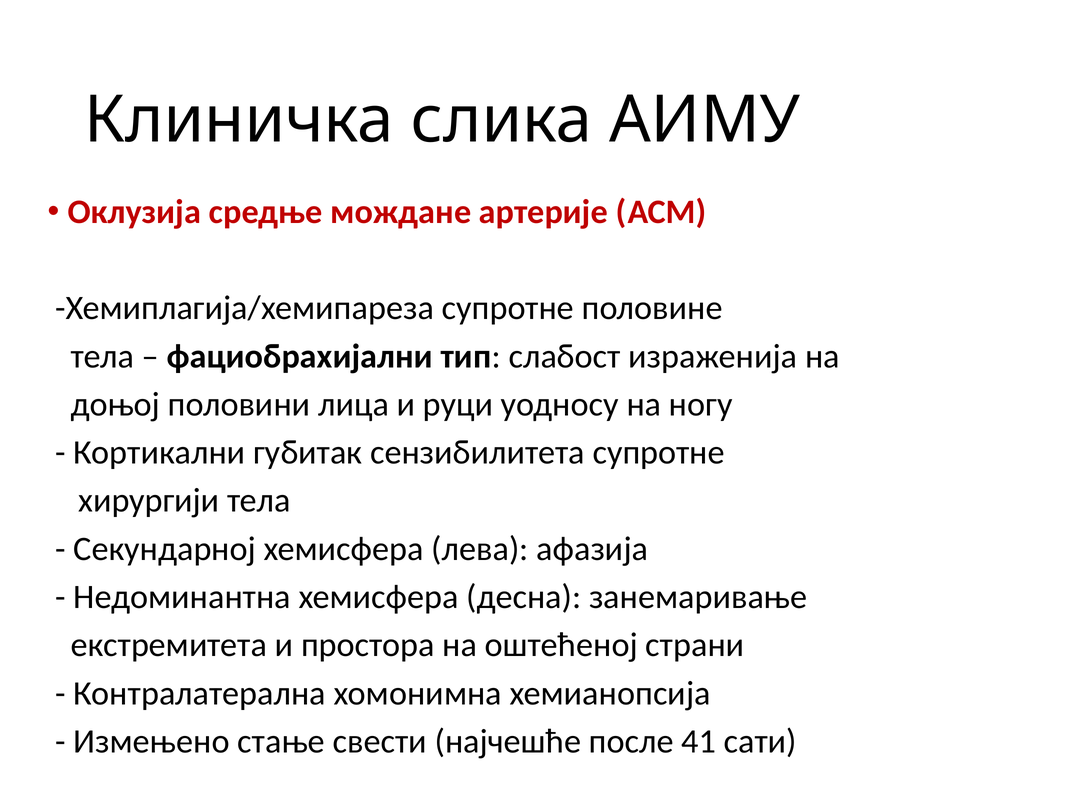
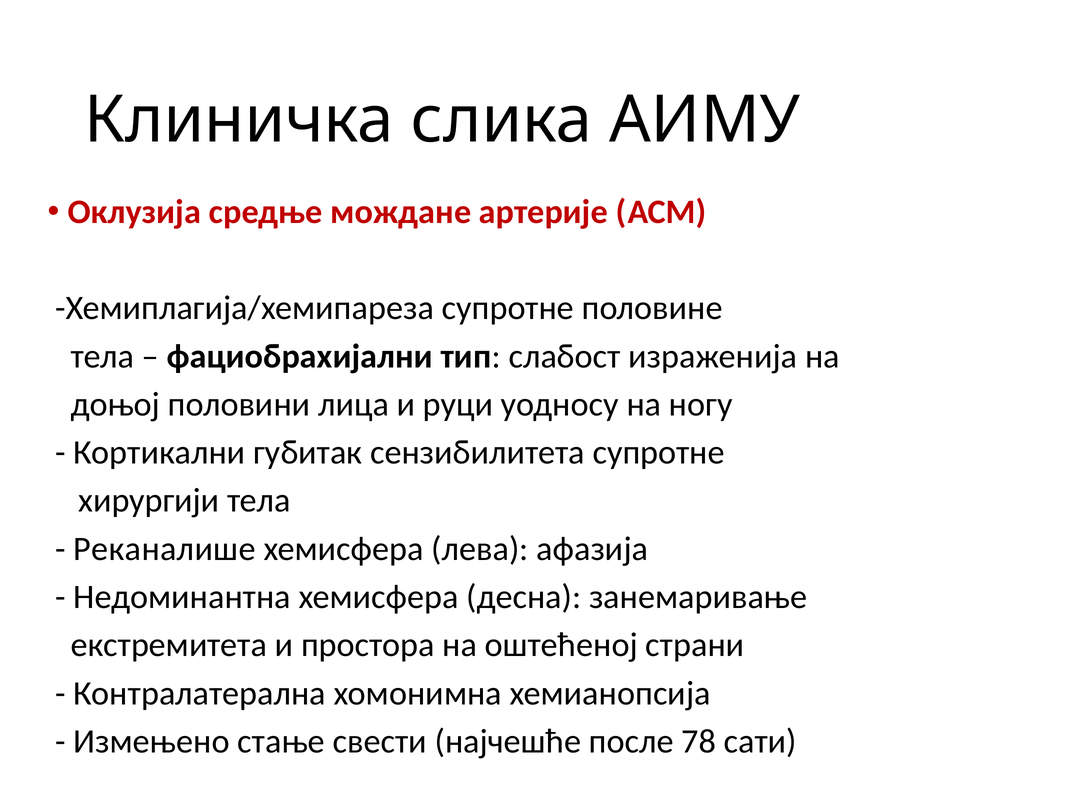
Секундарној: Секундарној -> Реканалише
41: 41 -> 78
